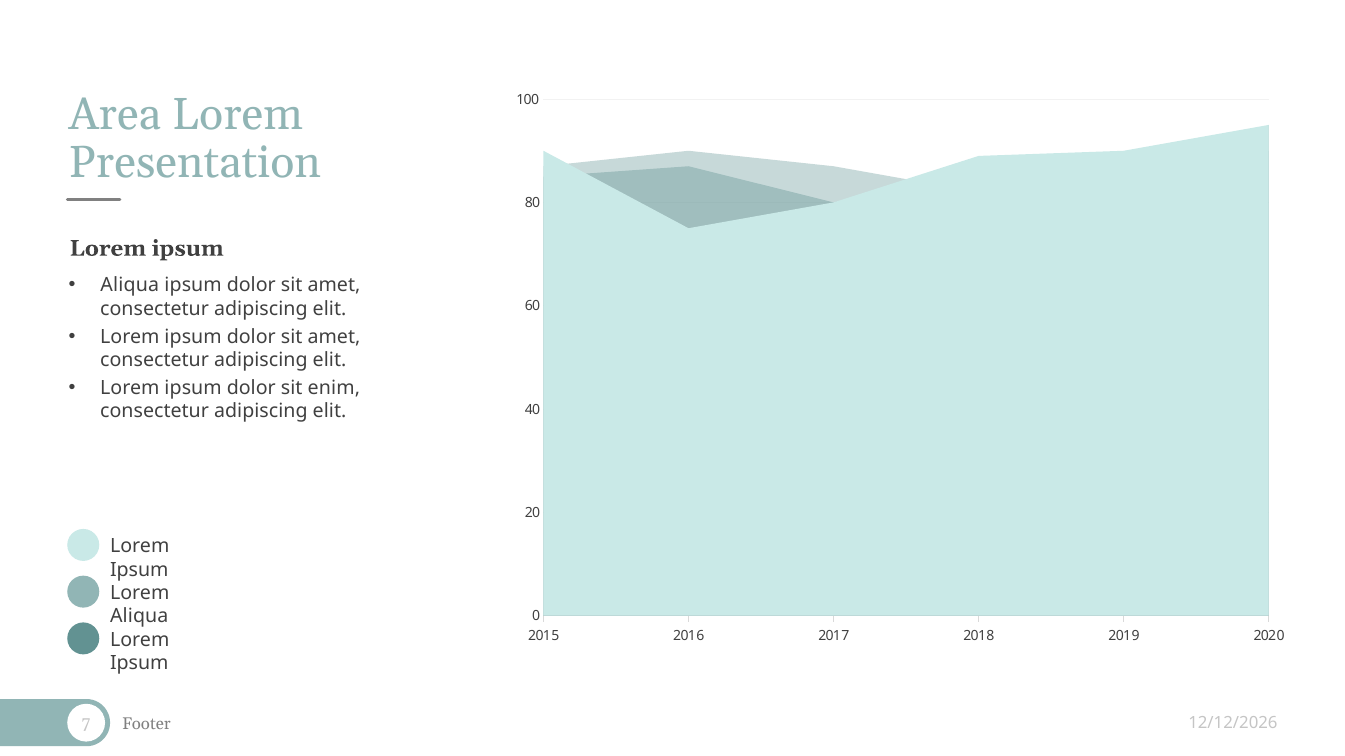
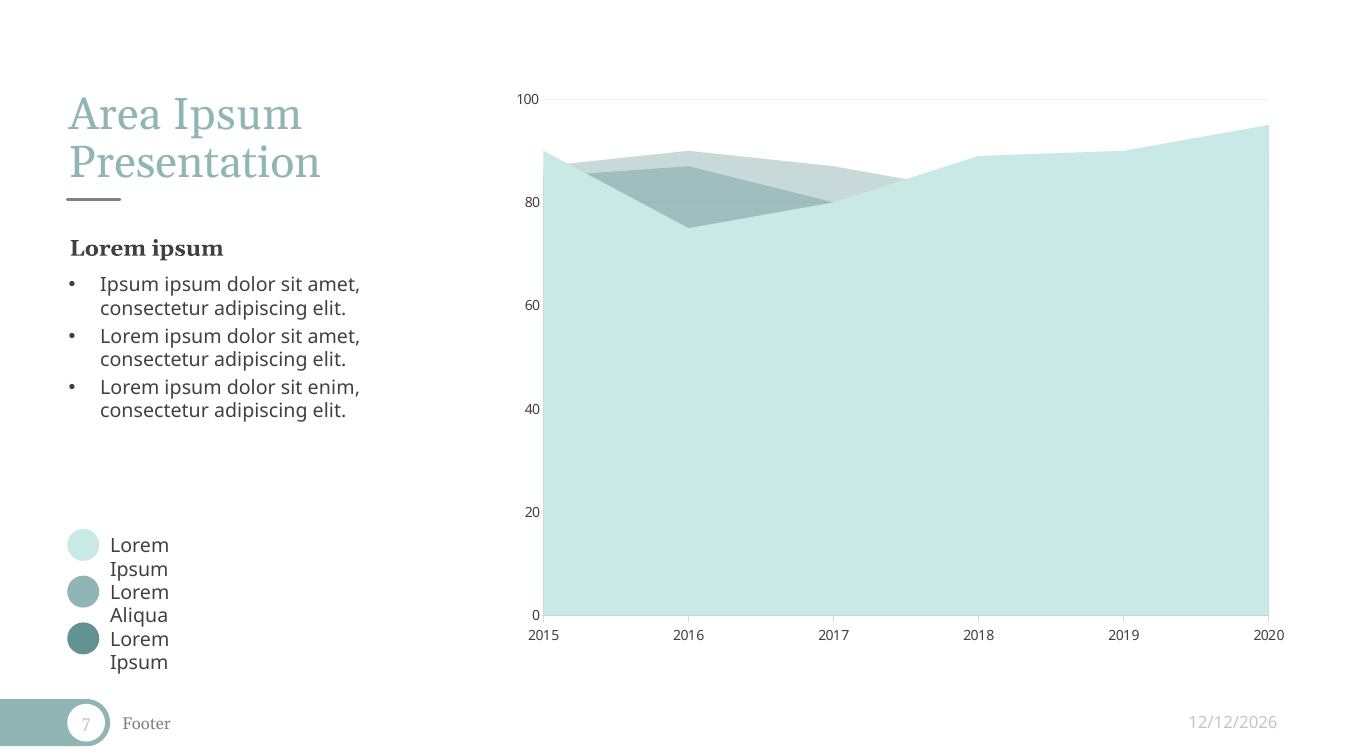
Area Lorem: Lorem -> Ipsum
Aliqua at (130, 286): Aliqua -> Ipsum
